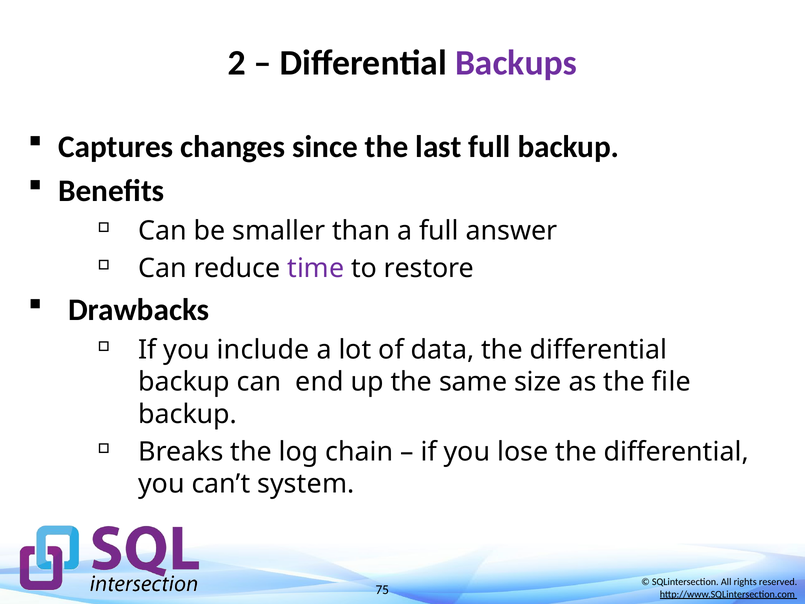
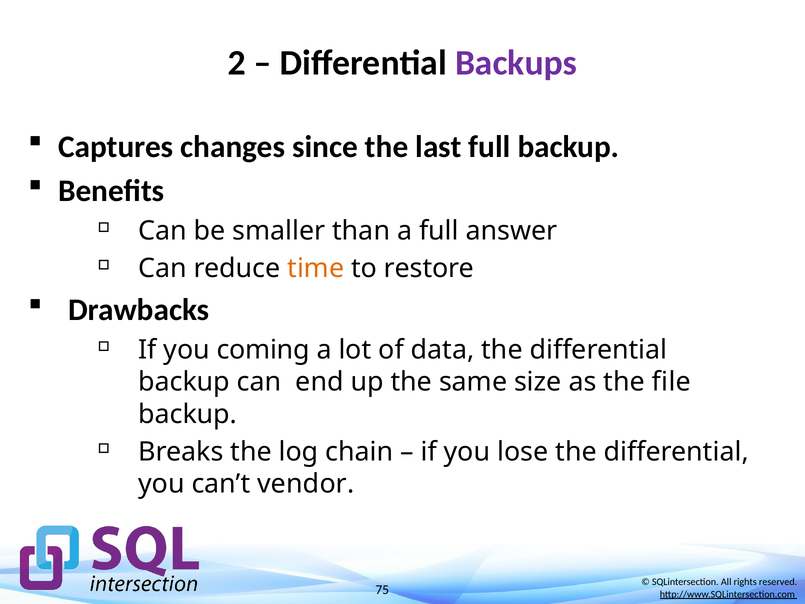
time colour: purple -> orange
include: include -> coming
system: system -> vendor
